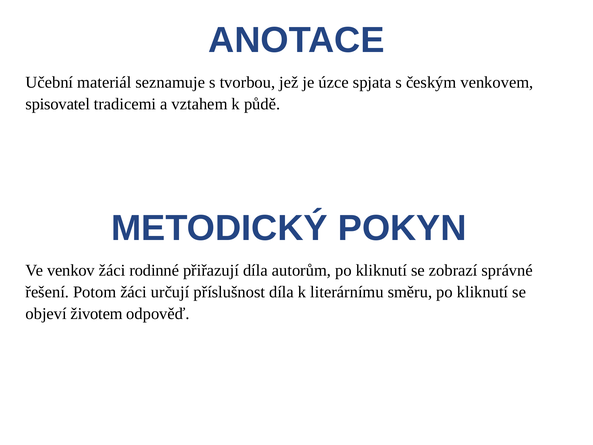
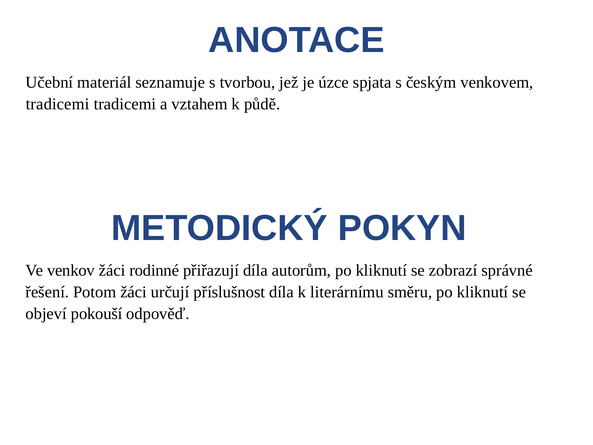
spisovatel at (58, 104): spisovatel -> tradicemi
životem: životem -> pokouší
